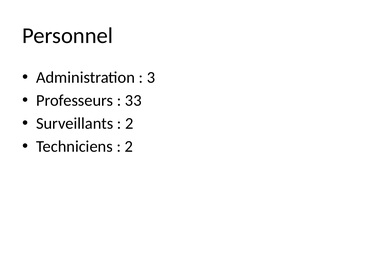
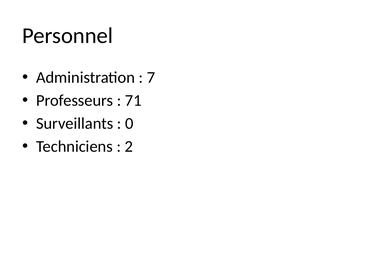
3: 3 -> 7
33: 33 -> 71
2 at (129, 124): 2 -> 0
